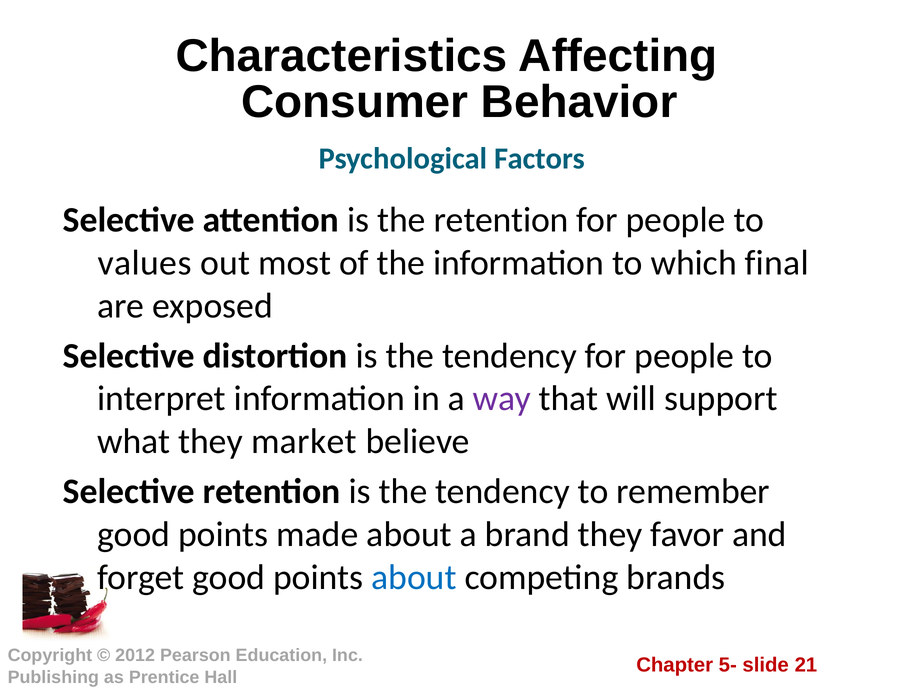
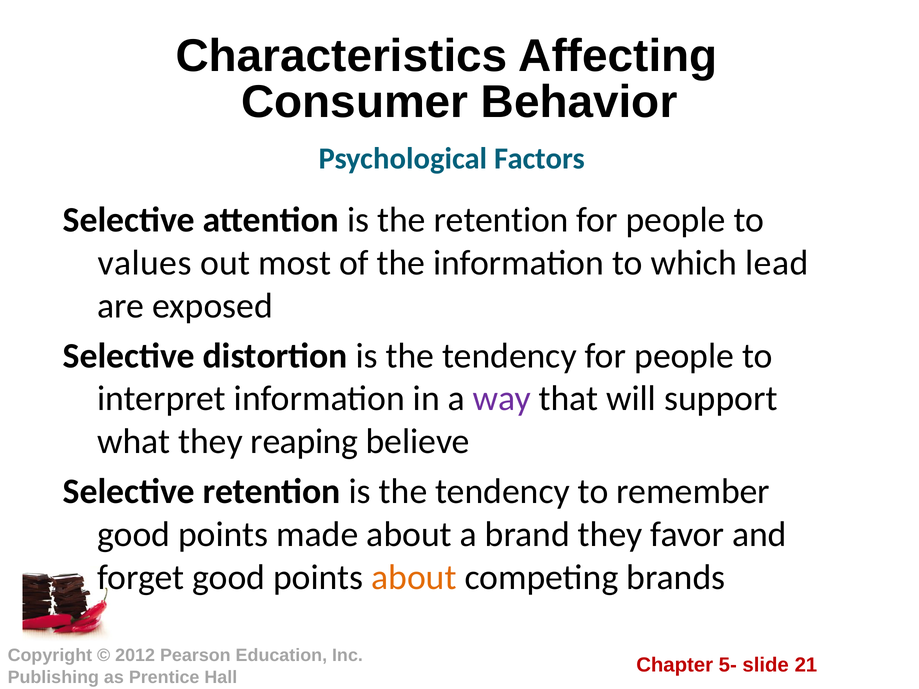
final: final -> lead
market: market -> reaping
about at (414, 578) colour: blue -> orange
